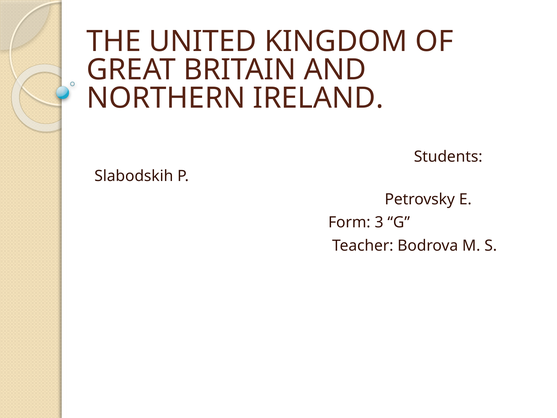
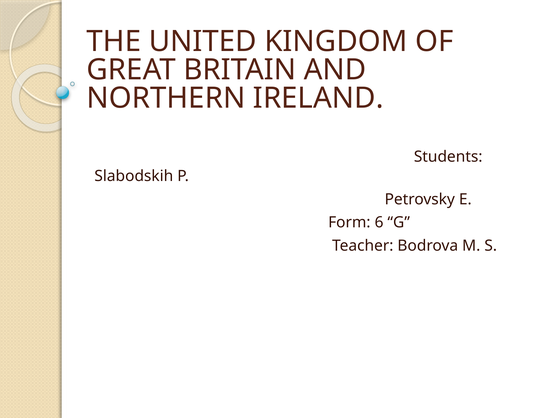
3: 3 -> 6
